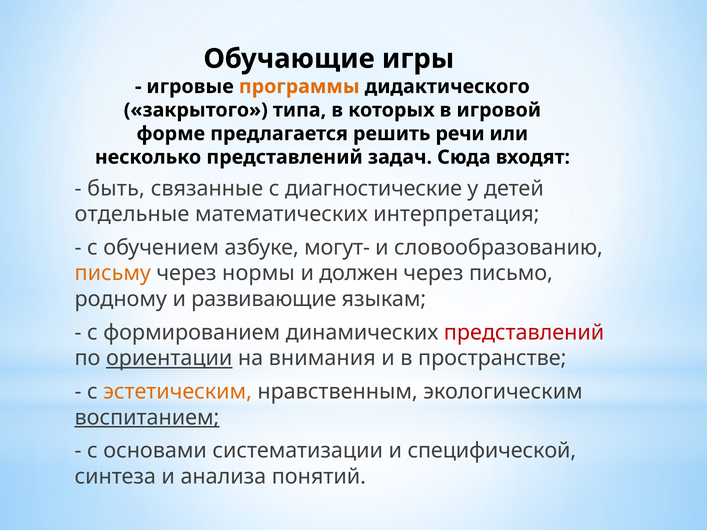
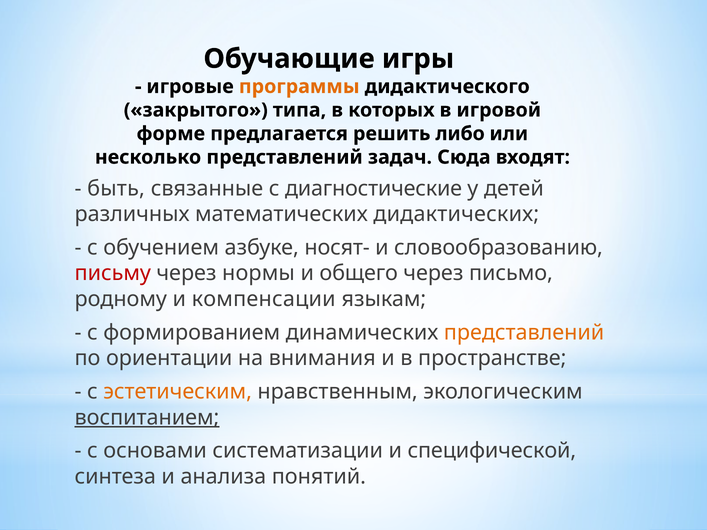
речи: речи -> либо
отдельные: отдельные -> различных
интерпретация: интерпретация -> дидактических
могут-: могут- -> носят-
письму colour: orange -> red
должен: должен -> общего
развивающие: развивающие -> компенсации
представлений at (524, 333) colour: red -> orange
ориентации underline: present -> none
